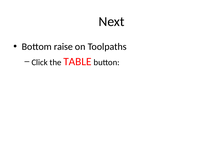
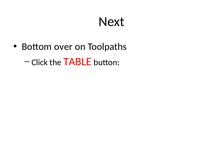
raise: raise -> over
